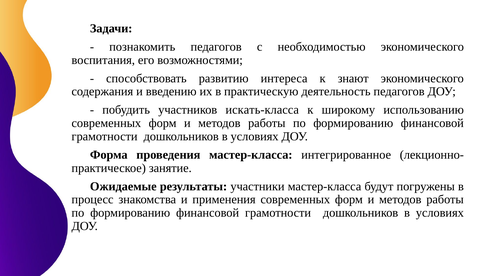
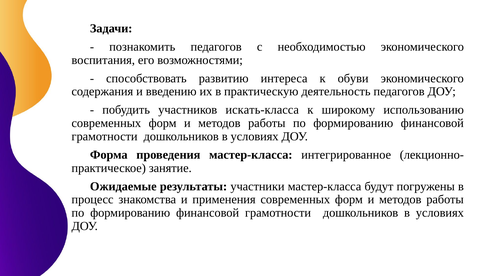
знают: знают -> обуви
